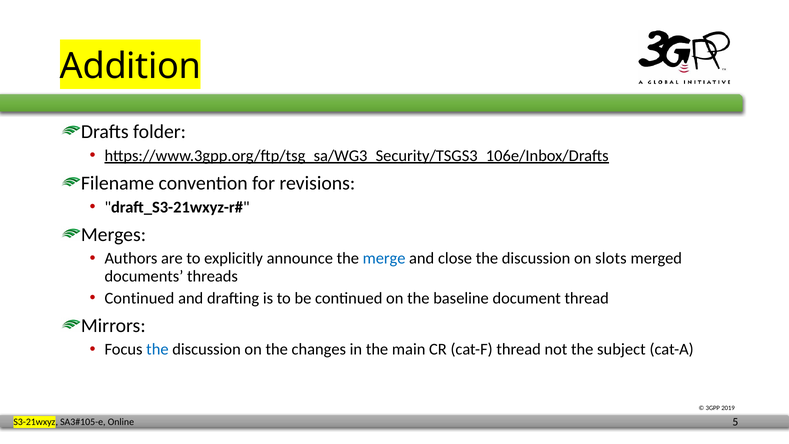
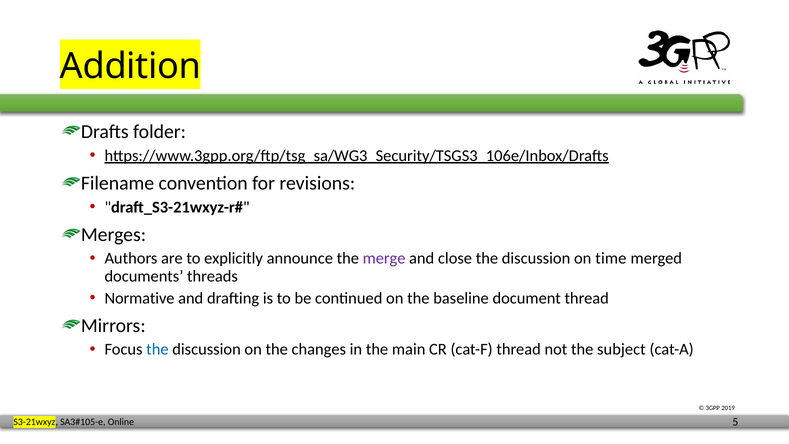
merge colour: blue -> purple
slots: slots -> time
Continued at (139, 298): Continued -> Normative
